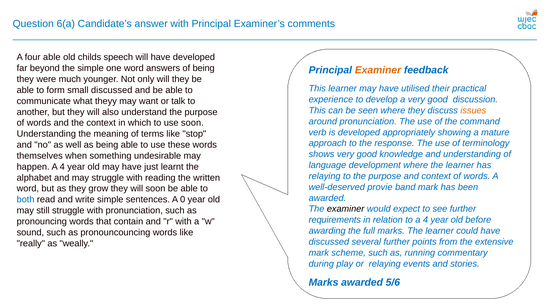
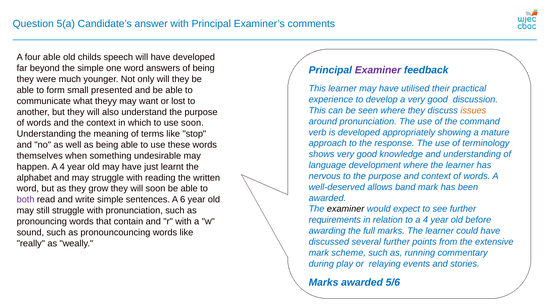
6(a: 6(a -> 5(a
Examiner at (378, 70) colour: orange -> purple
small discussed: discussed -> presented
talk: talk -> lost
relaying at (325, 176): relaying -> nervous
provie: provie -> allows
both colour: blue -> purple
0: 0 -> 6
